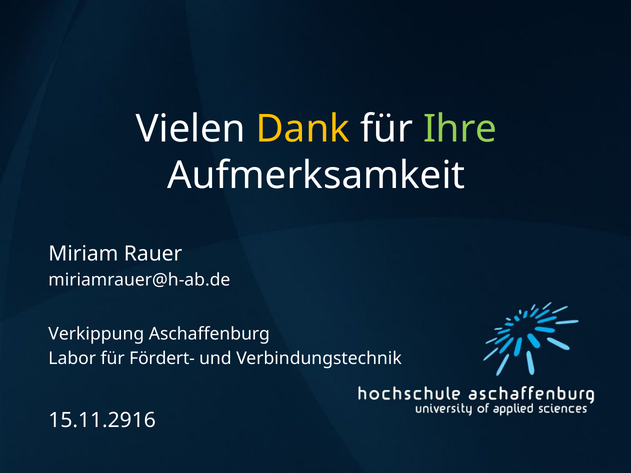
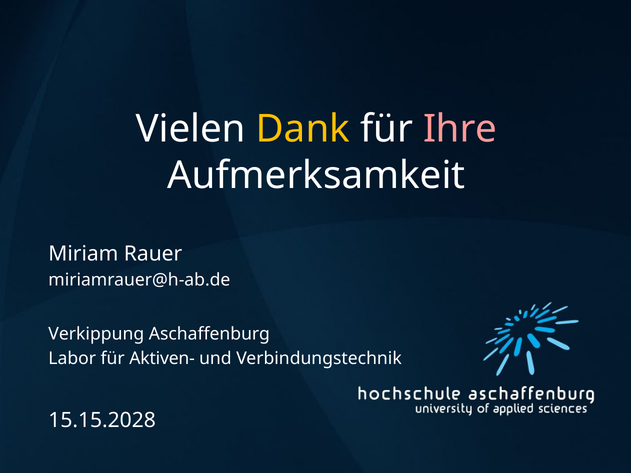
Ihre colour: light green -> pink
Fördert-: Fördert- -> Aktiven-
15.11.2916: 15.11.2916 -> 15.15.2028
